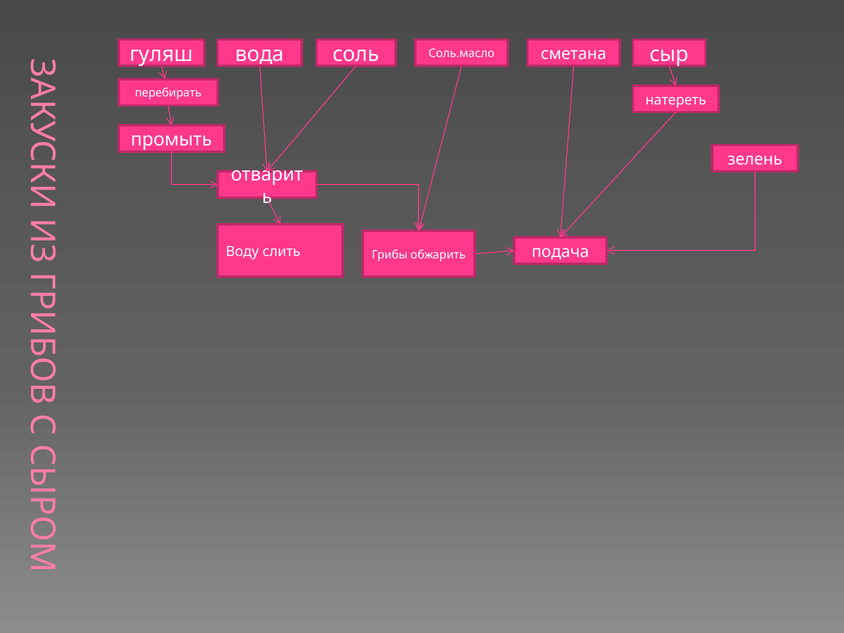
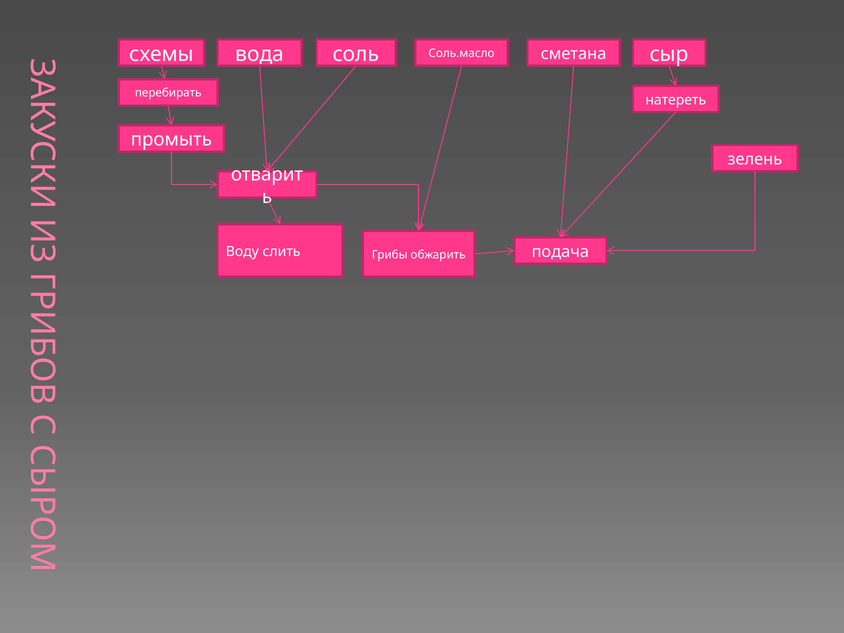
гуляш: гуляш -> схемы
